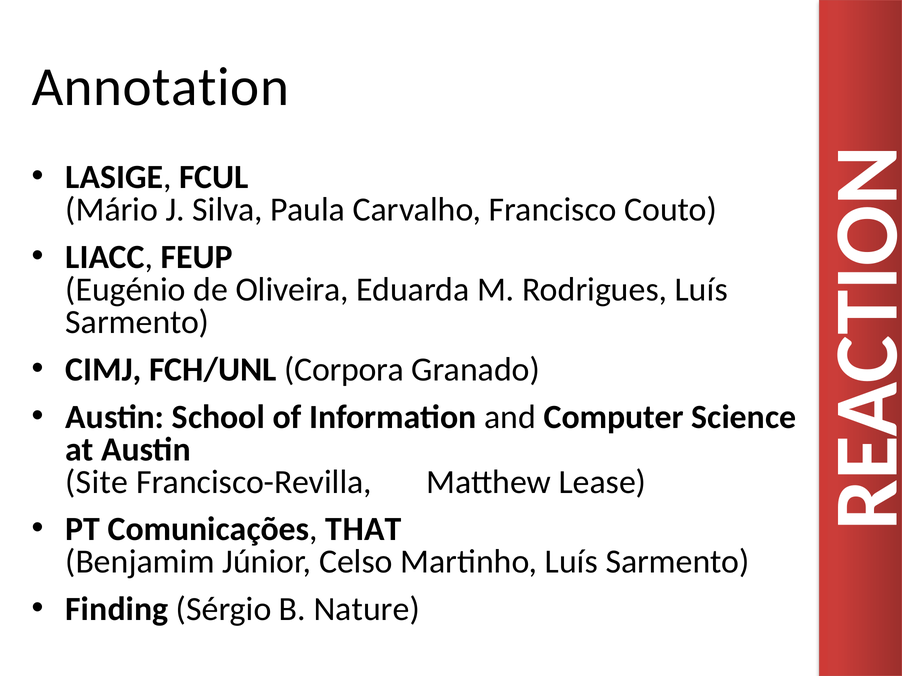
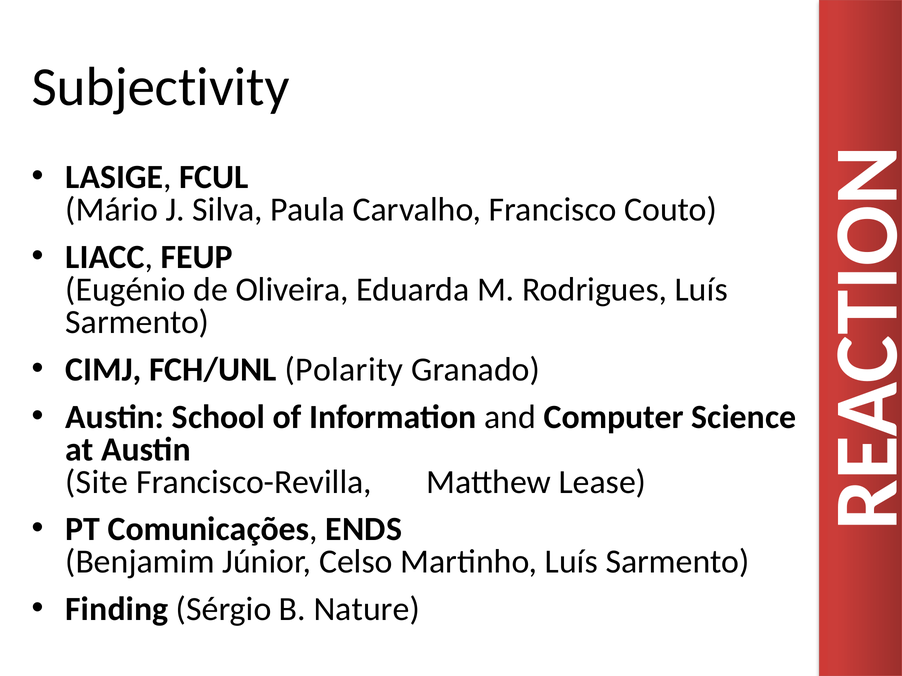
Annotation: Annotation -> Subjectivity
Corpora: Corpora -> Polarity
THAT: THAT -> ENDS
